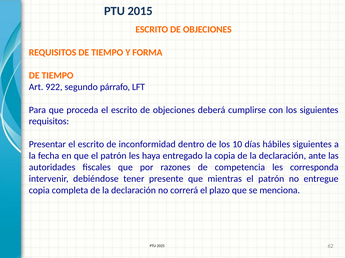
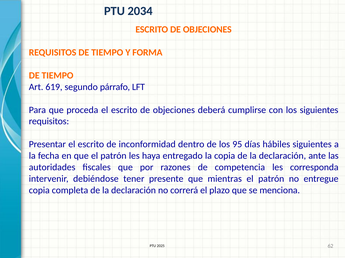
2015: 2015 -> 2034
922: 922 -> 619
10: 10 -> 95
